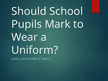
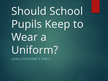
Mark: Mark -> Keep
